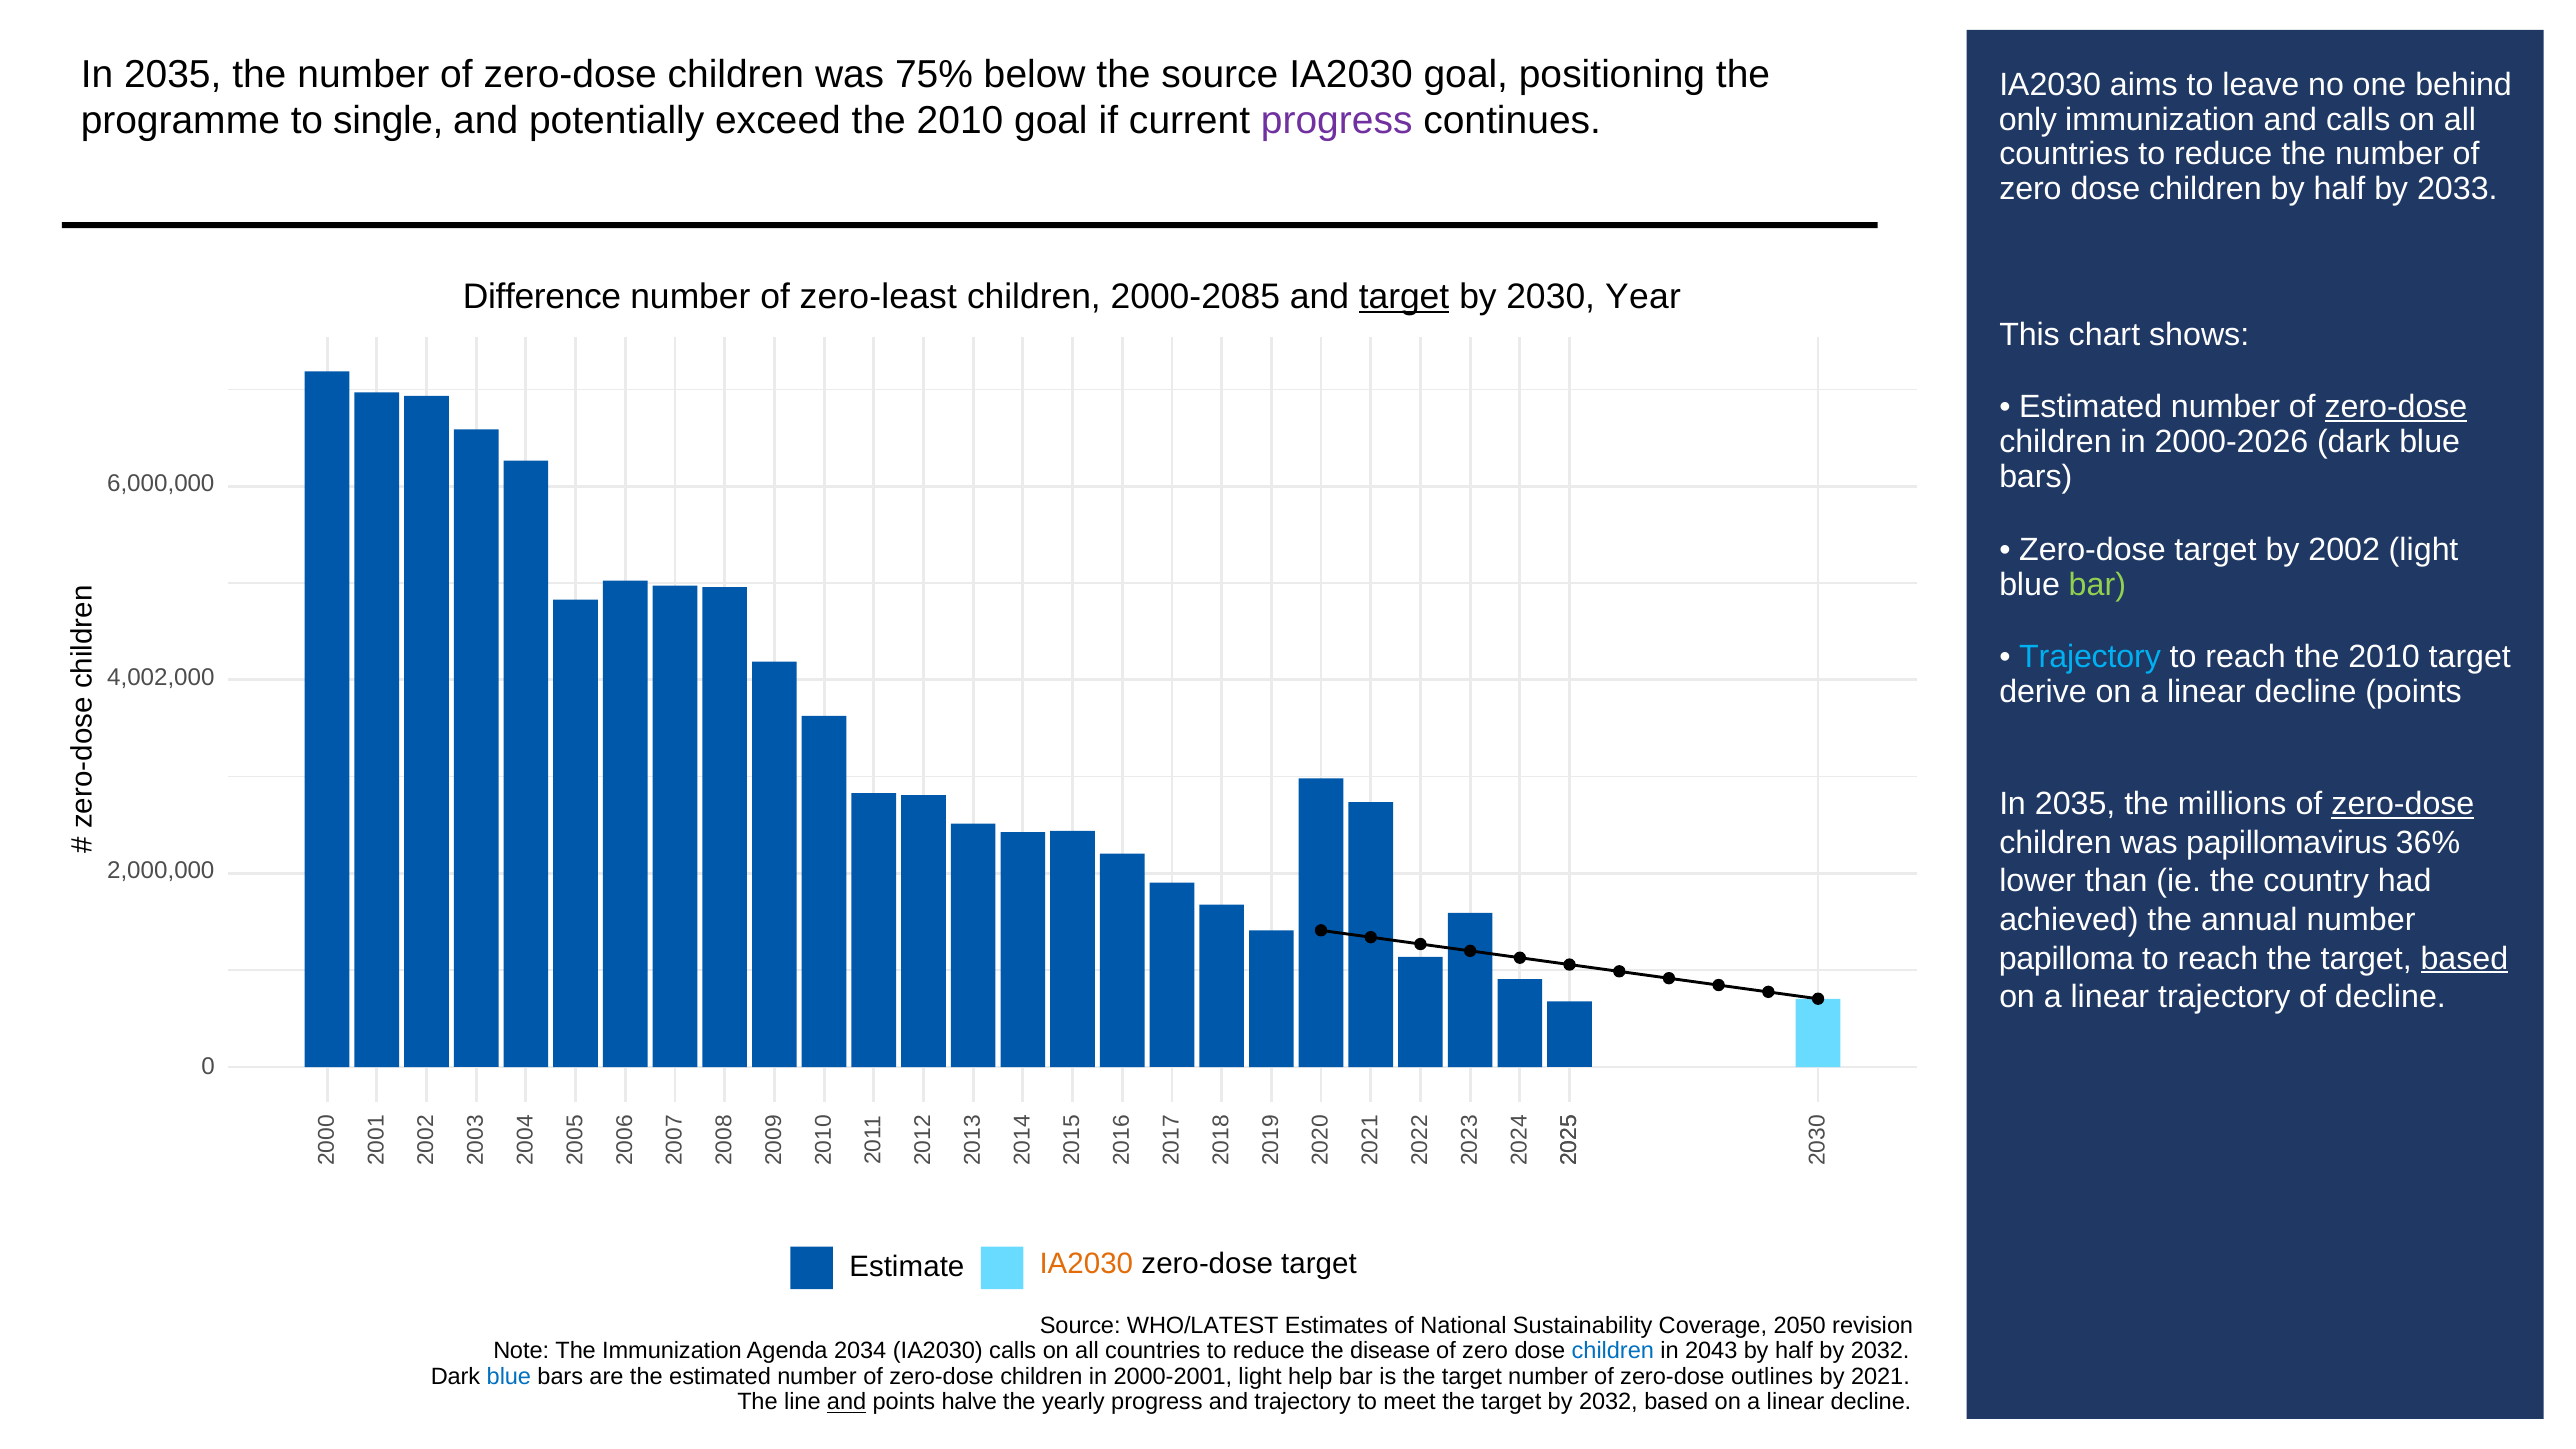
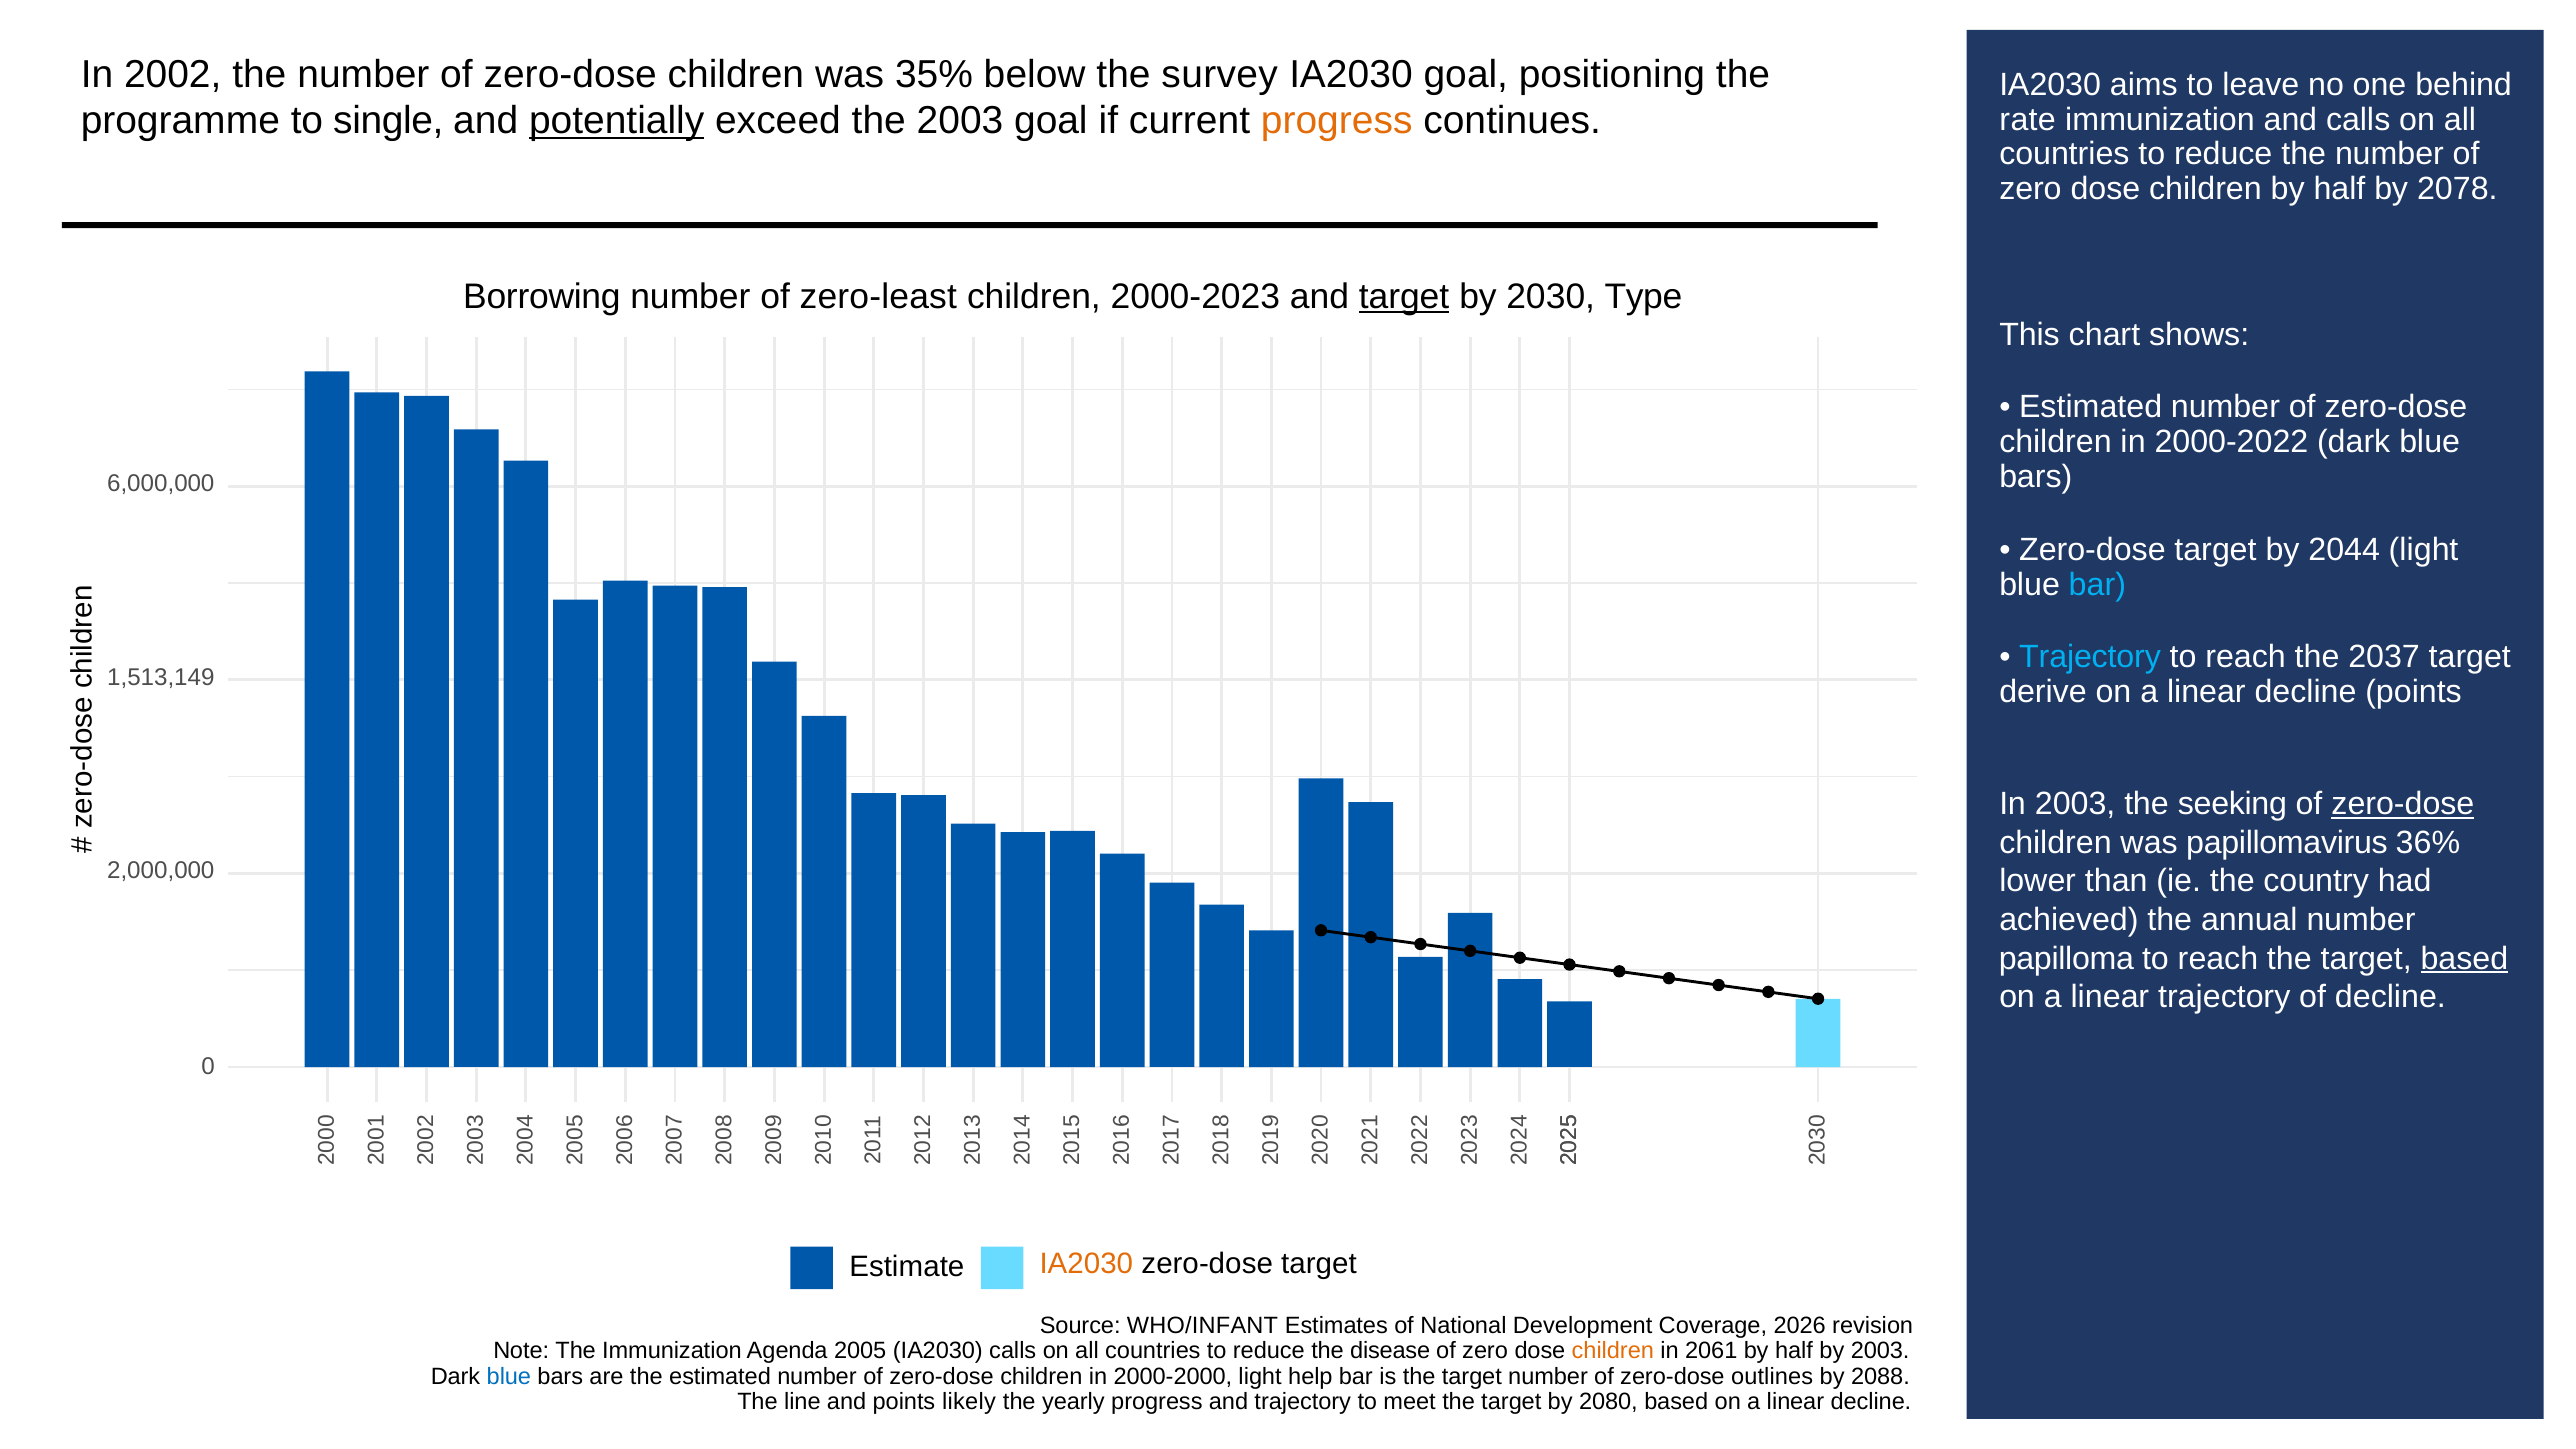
2035 at (173, 74): 2035 -> 2002
75%: 75% -> 35%
the source: source -> survey
potentially underline: none -> present
exceed the 2010: 2010 -> 2003
progress at (1337, 121) colour: purple -> orange
only: only -> rate
2033: 2033 -> 2078
Difference: Difference -> Borrowing
2000-2085: 2000-2085 -> 2000-2023
Year: Year -> Type
zero-dose at (2396, 407) underline: present -> none
2000-2026: 2000-2026 -> 2000-2022
2002: 2002 -> 2044
bar at (2097, 584) colour: light green -> light blue
reach the 2010: 2010 -> 2037
4,002,000: 4,002,000 -> 1,513,149
2035 at (2075, 804): 2035 -> 2003
millions: millions -> seeking
WHO/LATEST: WHO/LATEST -> WHO/INFANT
Sustainability: Sustainability -> Development
2050: 2050 -> 2026
2034: 2034 -> 2005
children at (1613, 1351) colour: blue -> orange
2043: 2043 -> 2061
half by 2032: 2032 -> 2003
2000-2001: 2000-2001 -> 2000-2000
2021: 2021 -> 2088
and at (847, 1402) underline: present -> none
halve: halve -> likely
target by 2032: 2032 -> 2080
